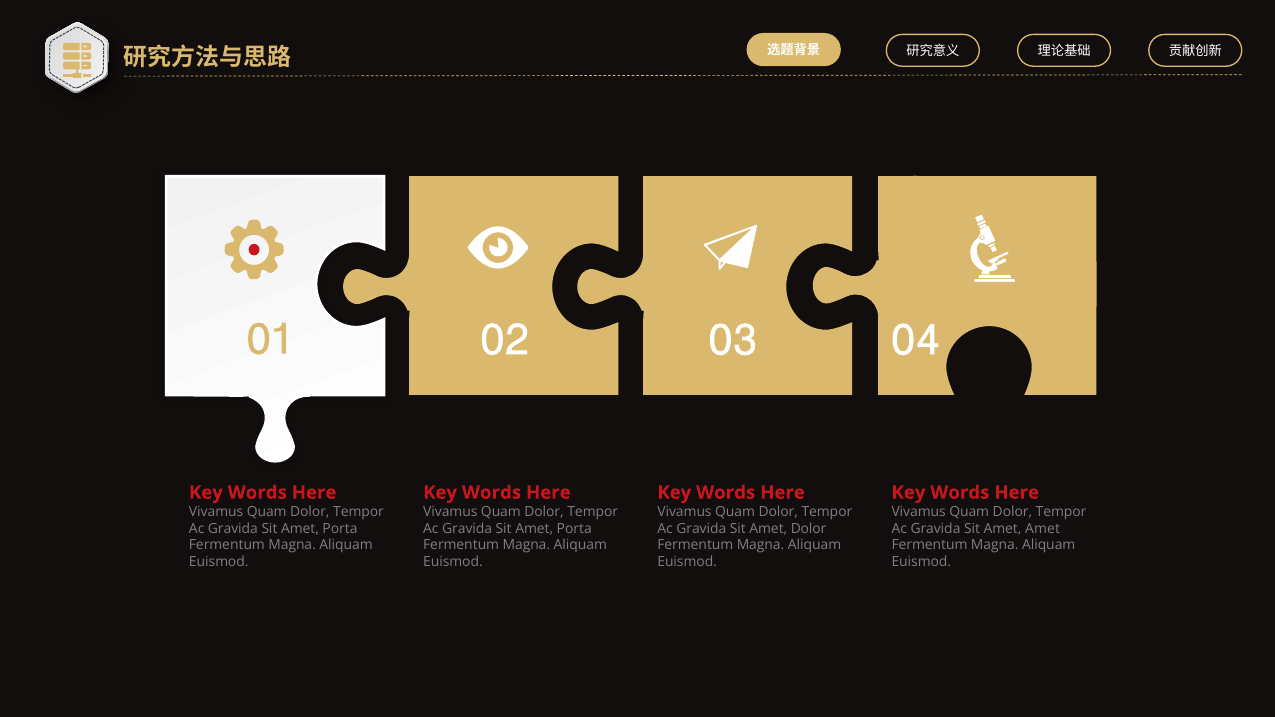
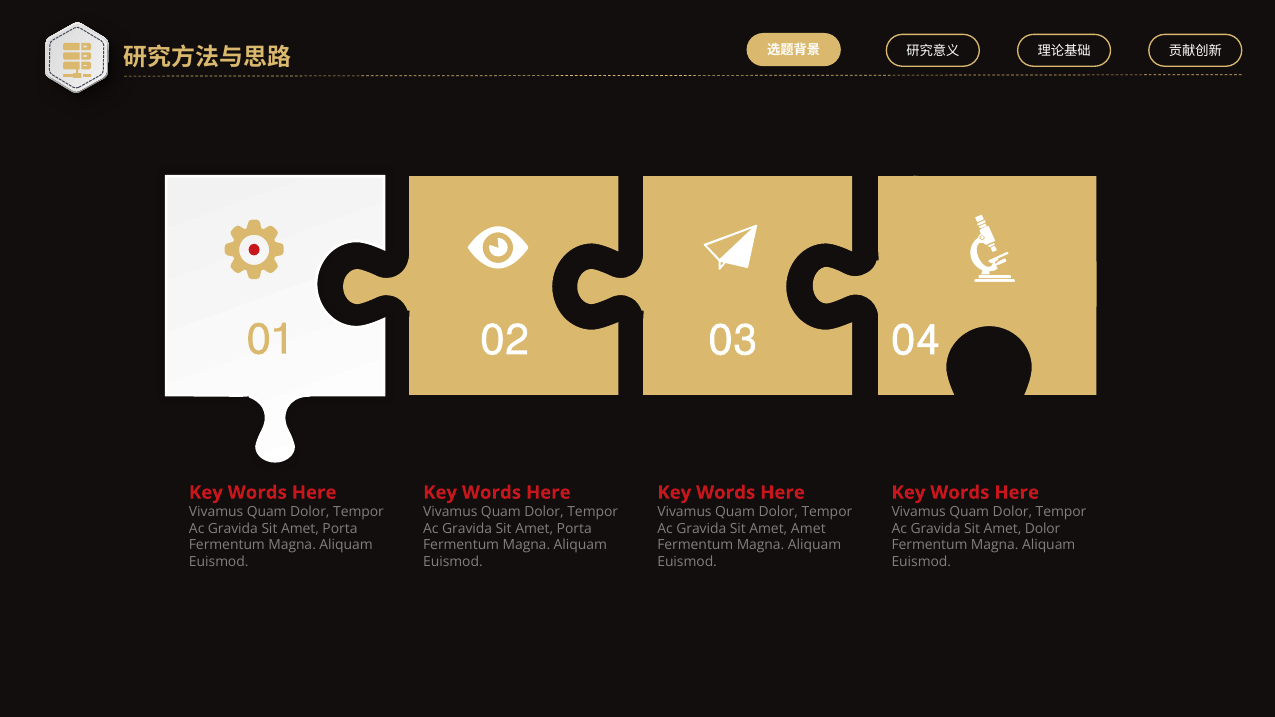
Amet Dolor: Dolor -> Amet
Amet Amet: Amet -> Dolor
